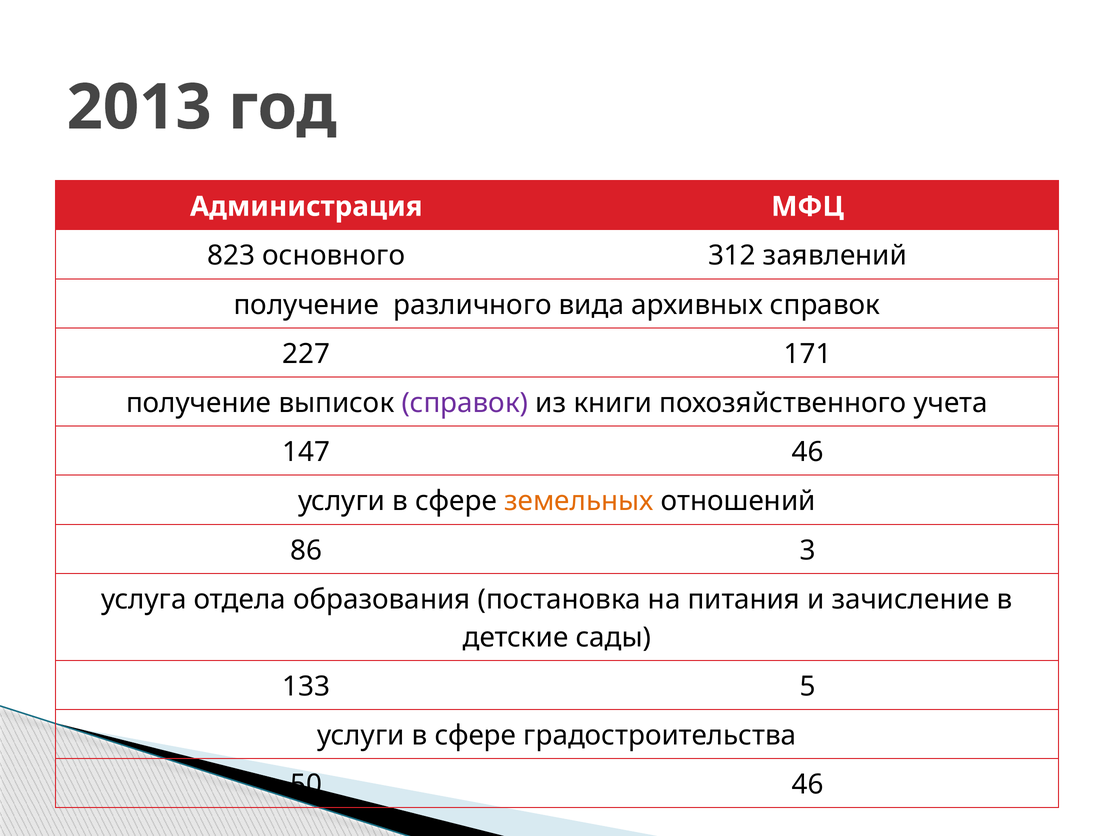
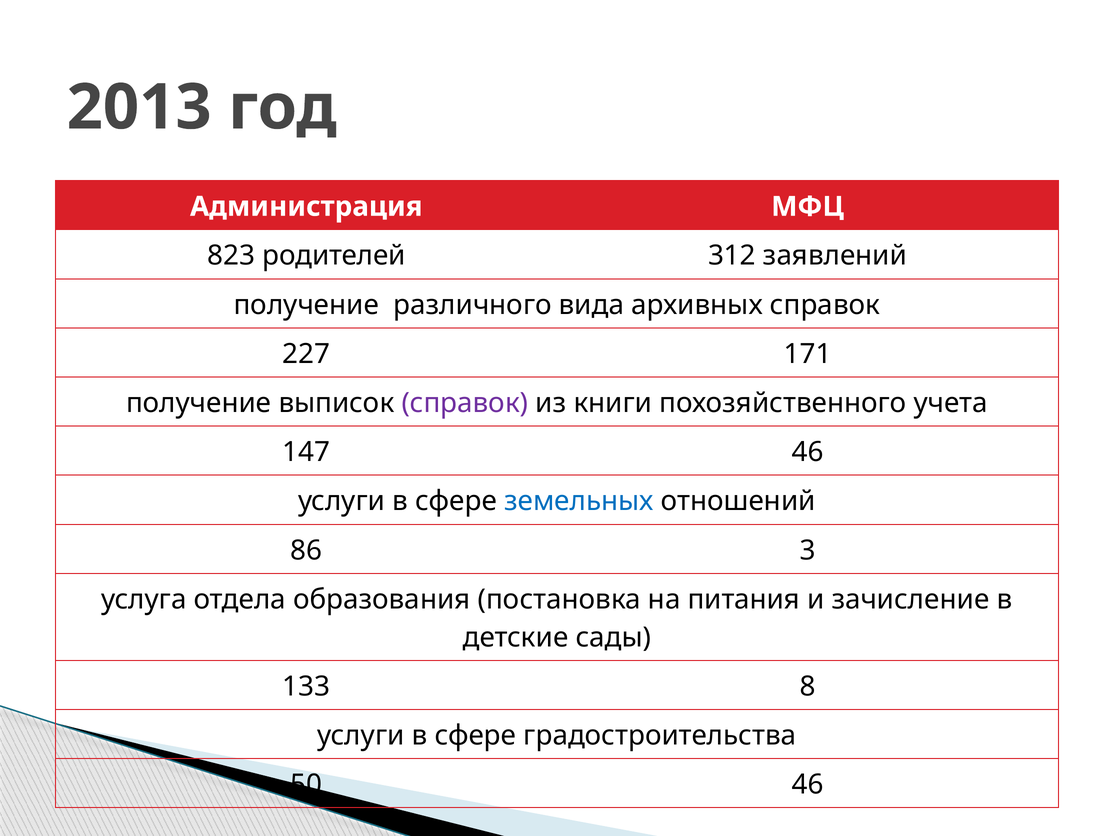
основного: основного -> родителей
земельных colour: orange -> blue
5: 5 -> 8
